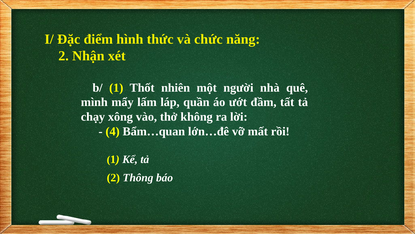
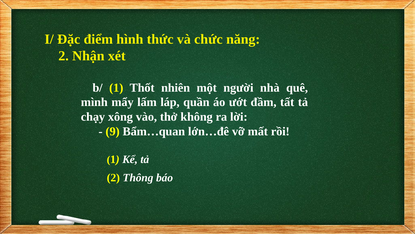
4: 4 -> 9
